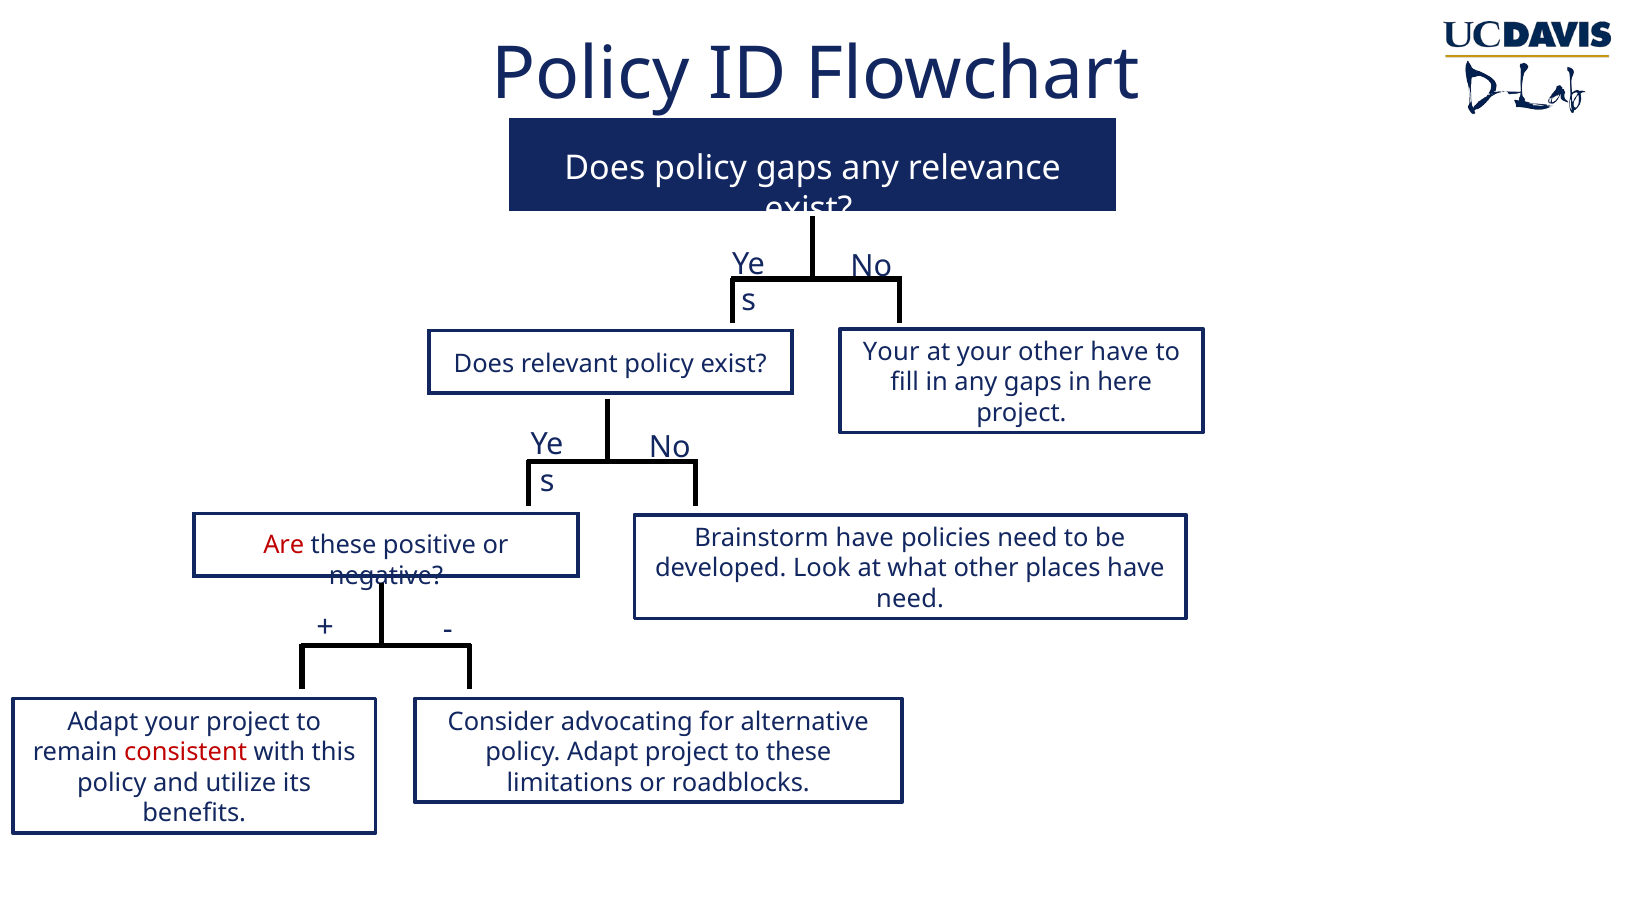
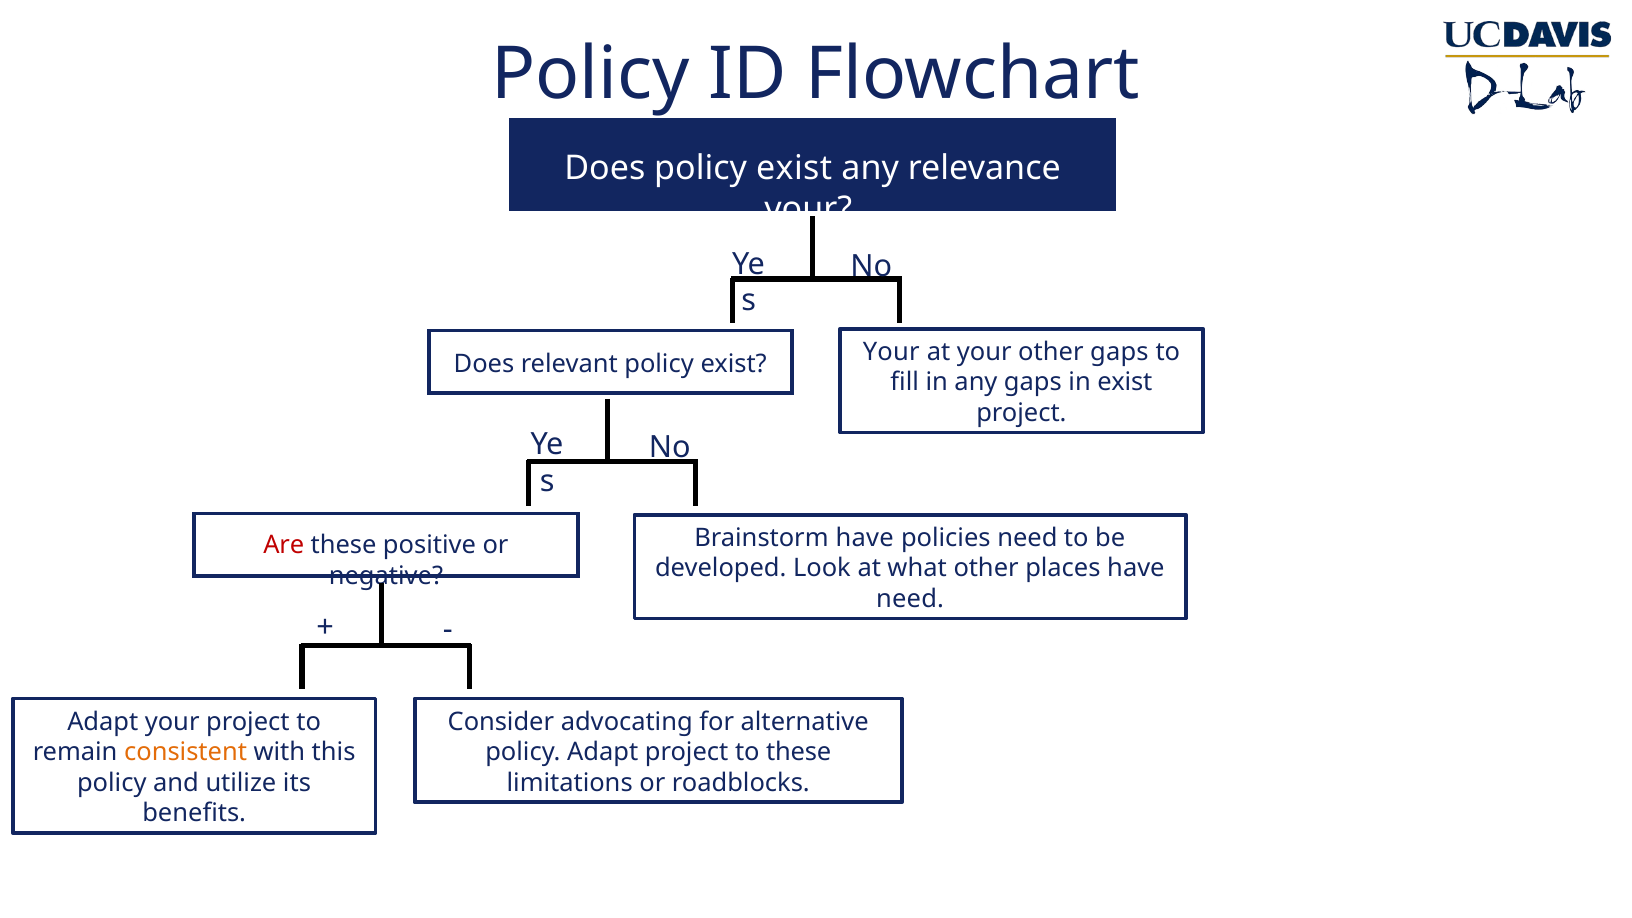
Does policy gaps: gaps -> exist
exist at (808, 209): exist -> your
other have: have -> gaps
in here: here -> exist
consistent colour: red -> orange
